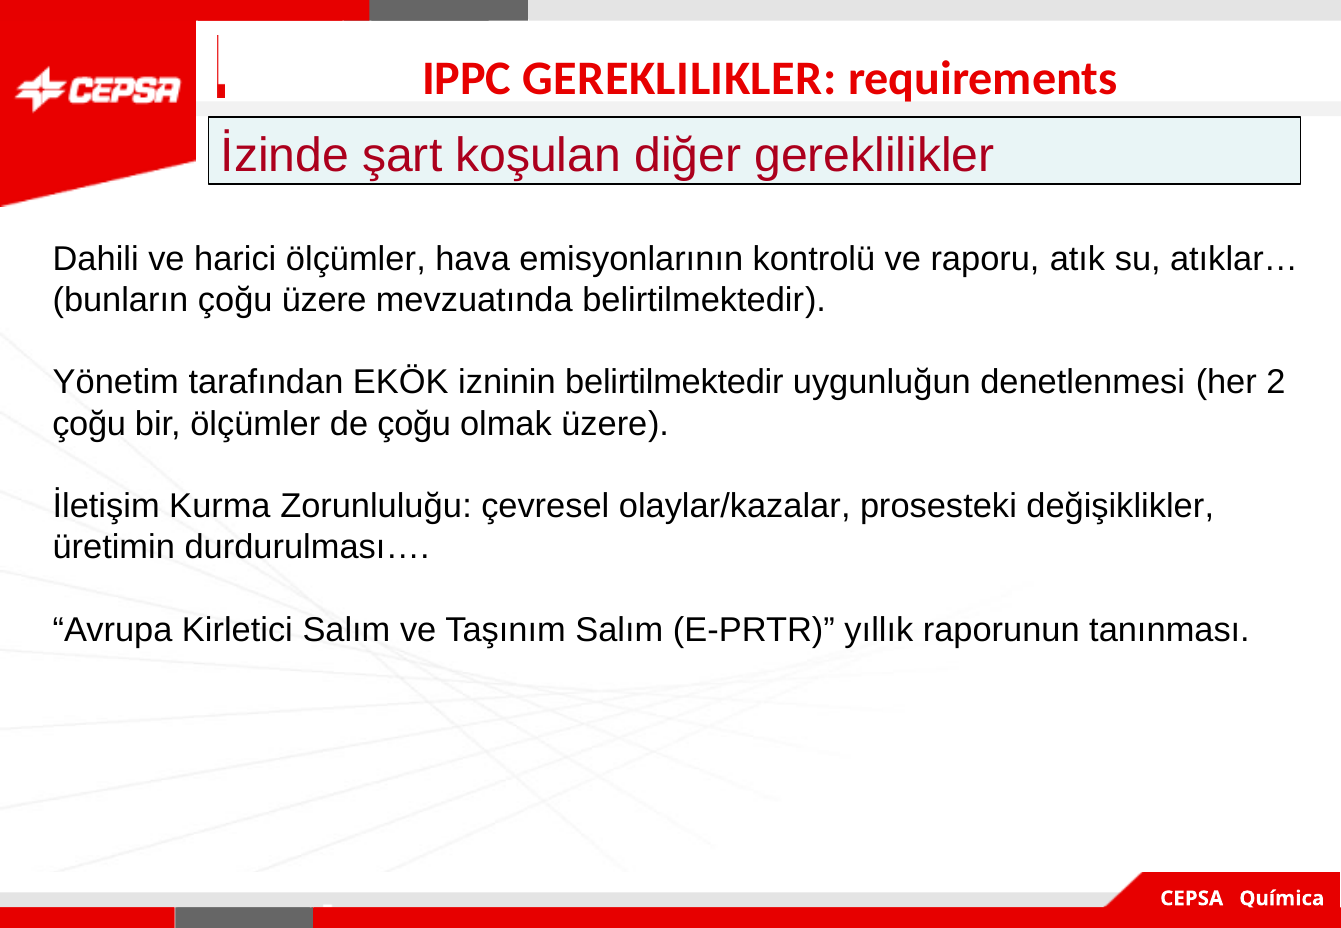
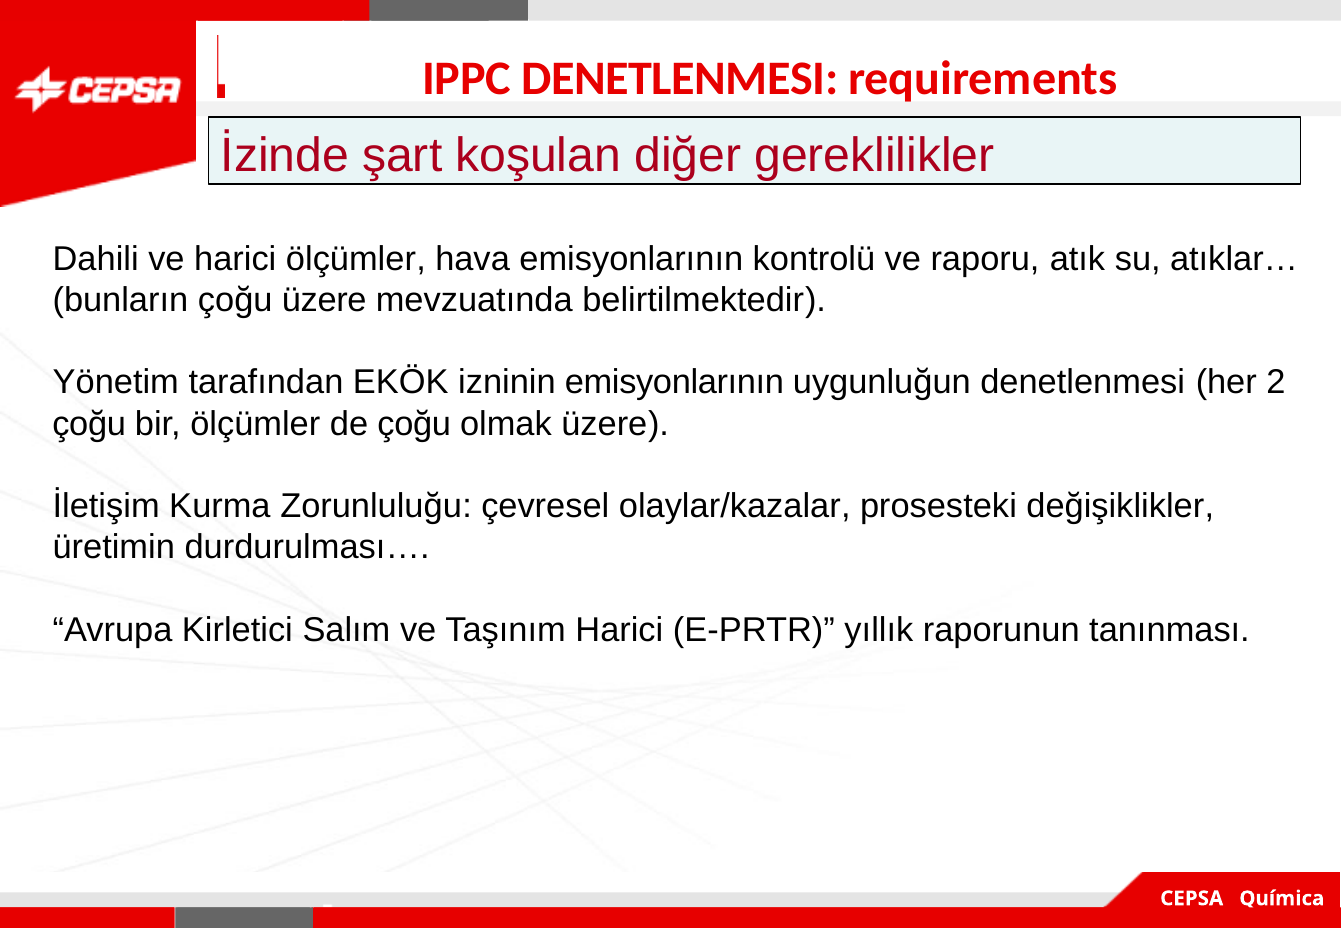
IPPC GEREKLILIKLER: GEREKLILIKLER -> DENETLENMESI
izninin belirtilmektedir: belirtilmektedir -> emisyonlarının
Taşınım Salım: Salım -> Harici
